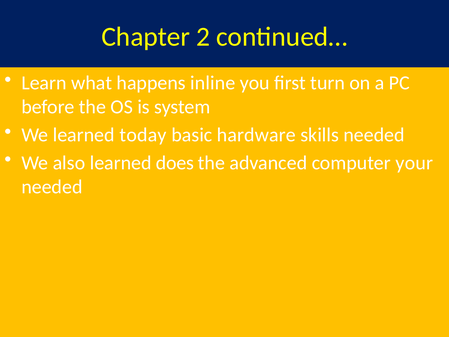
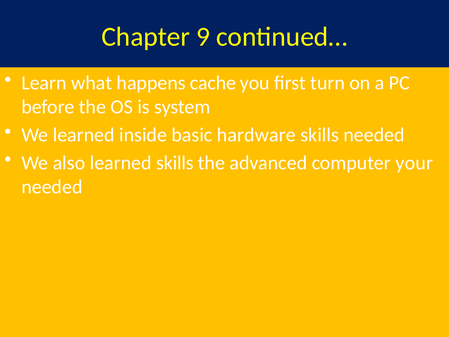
2: 2 -> 9
inline: inline -> cache
today: today -> inside
learned does: does -> skills
